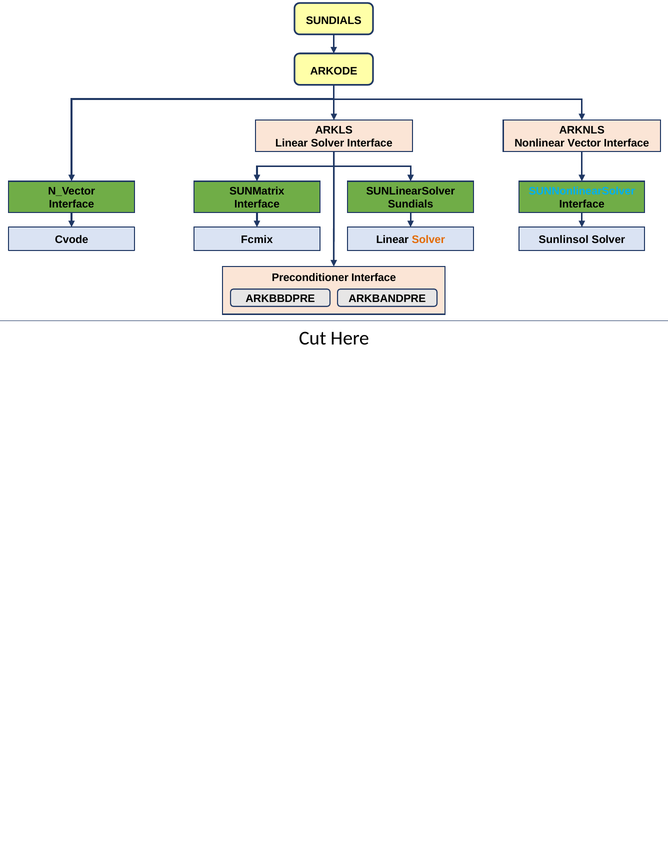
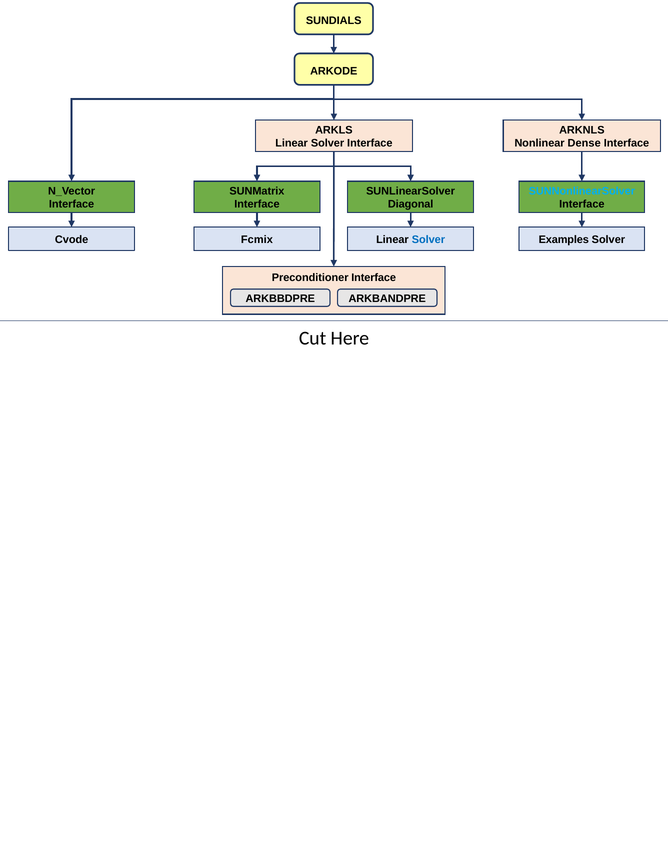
Vector: Vector -> Dense
Sundials at (411, 204): Sundials -> Diagonal
Solver at (428, 240) colour: orange -> blue
Sunlinsol: Sunlinsol -> Examples
